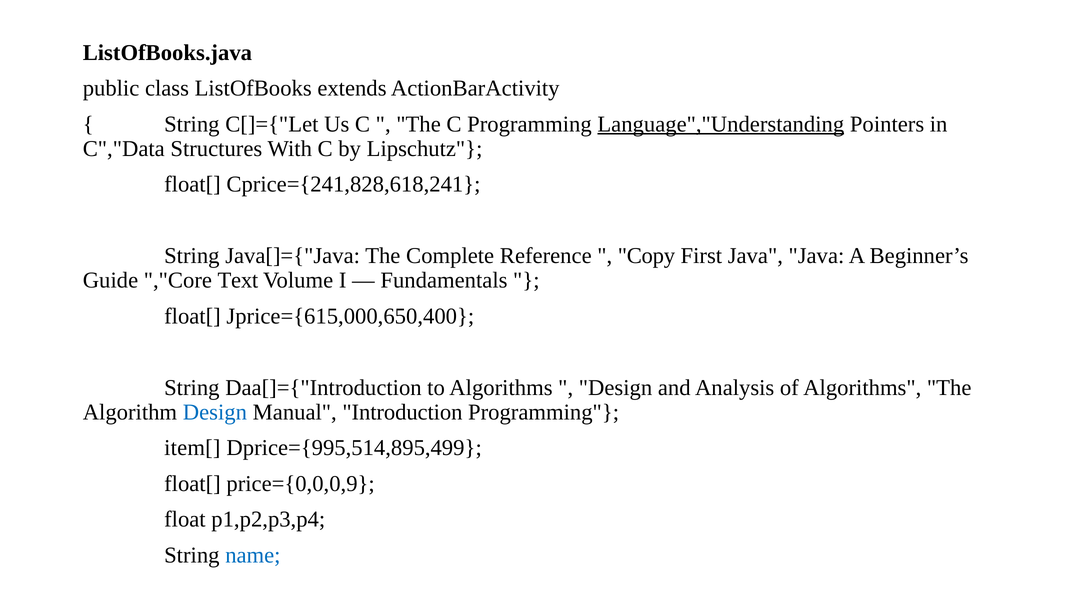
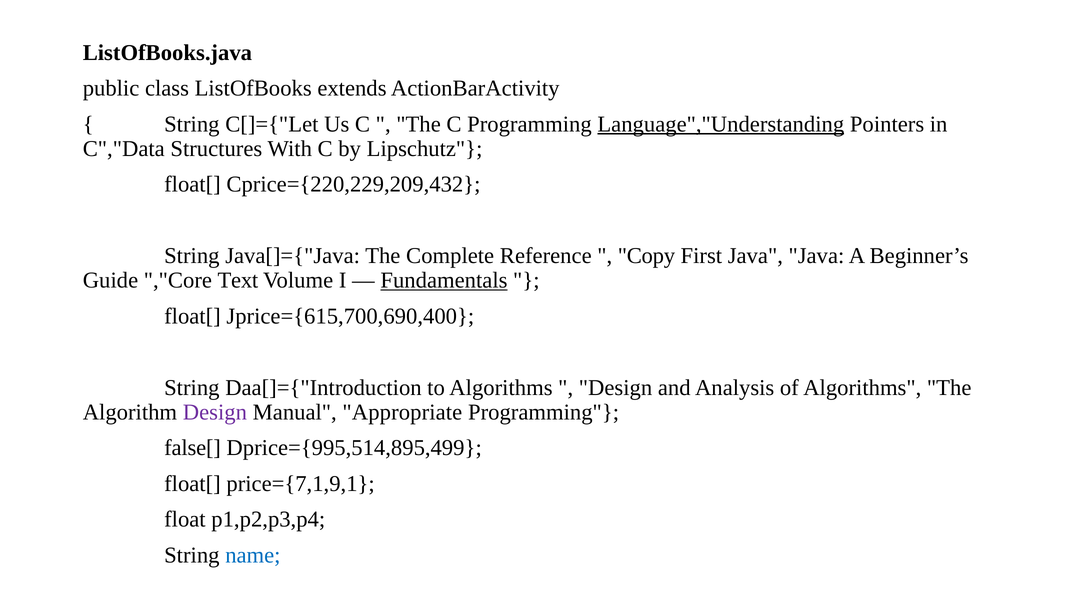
Cprice={241,828,618,241: Cprice={241,828,618,241 -> Cprice={220,229,209,432
Fundamentals underline: none -> present
Jprice={615,000,650,400: Jprice={615,000,650,400 -> Jprice={615,700,690,400
Design at (215, 412) colour: blue -> purple
Introduction: Introduction -> Appropriate
item[: item[ -> false[
price={0,0,0,9: price={0,0,0,9 -> price={7,1,9,1
